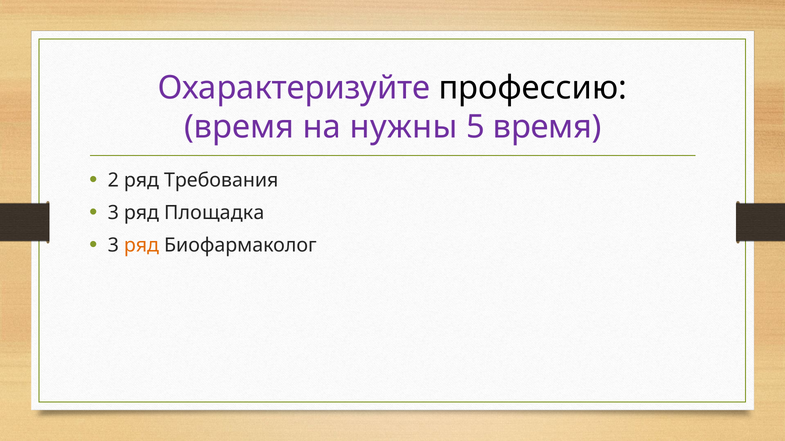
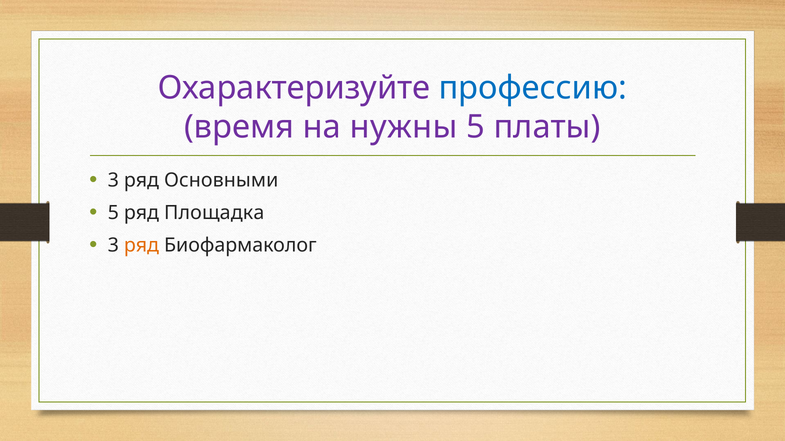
профессию colour: black -> blue
5 время: время -> платы
2 at (113, 181): 2 -> 3
Требования: Требования -> Основными
3 at (113, 213): 3 -> 5
